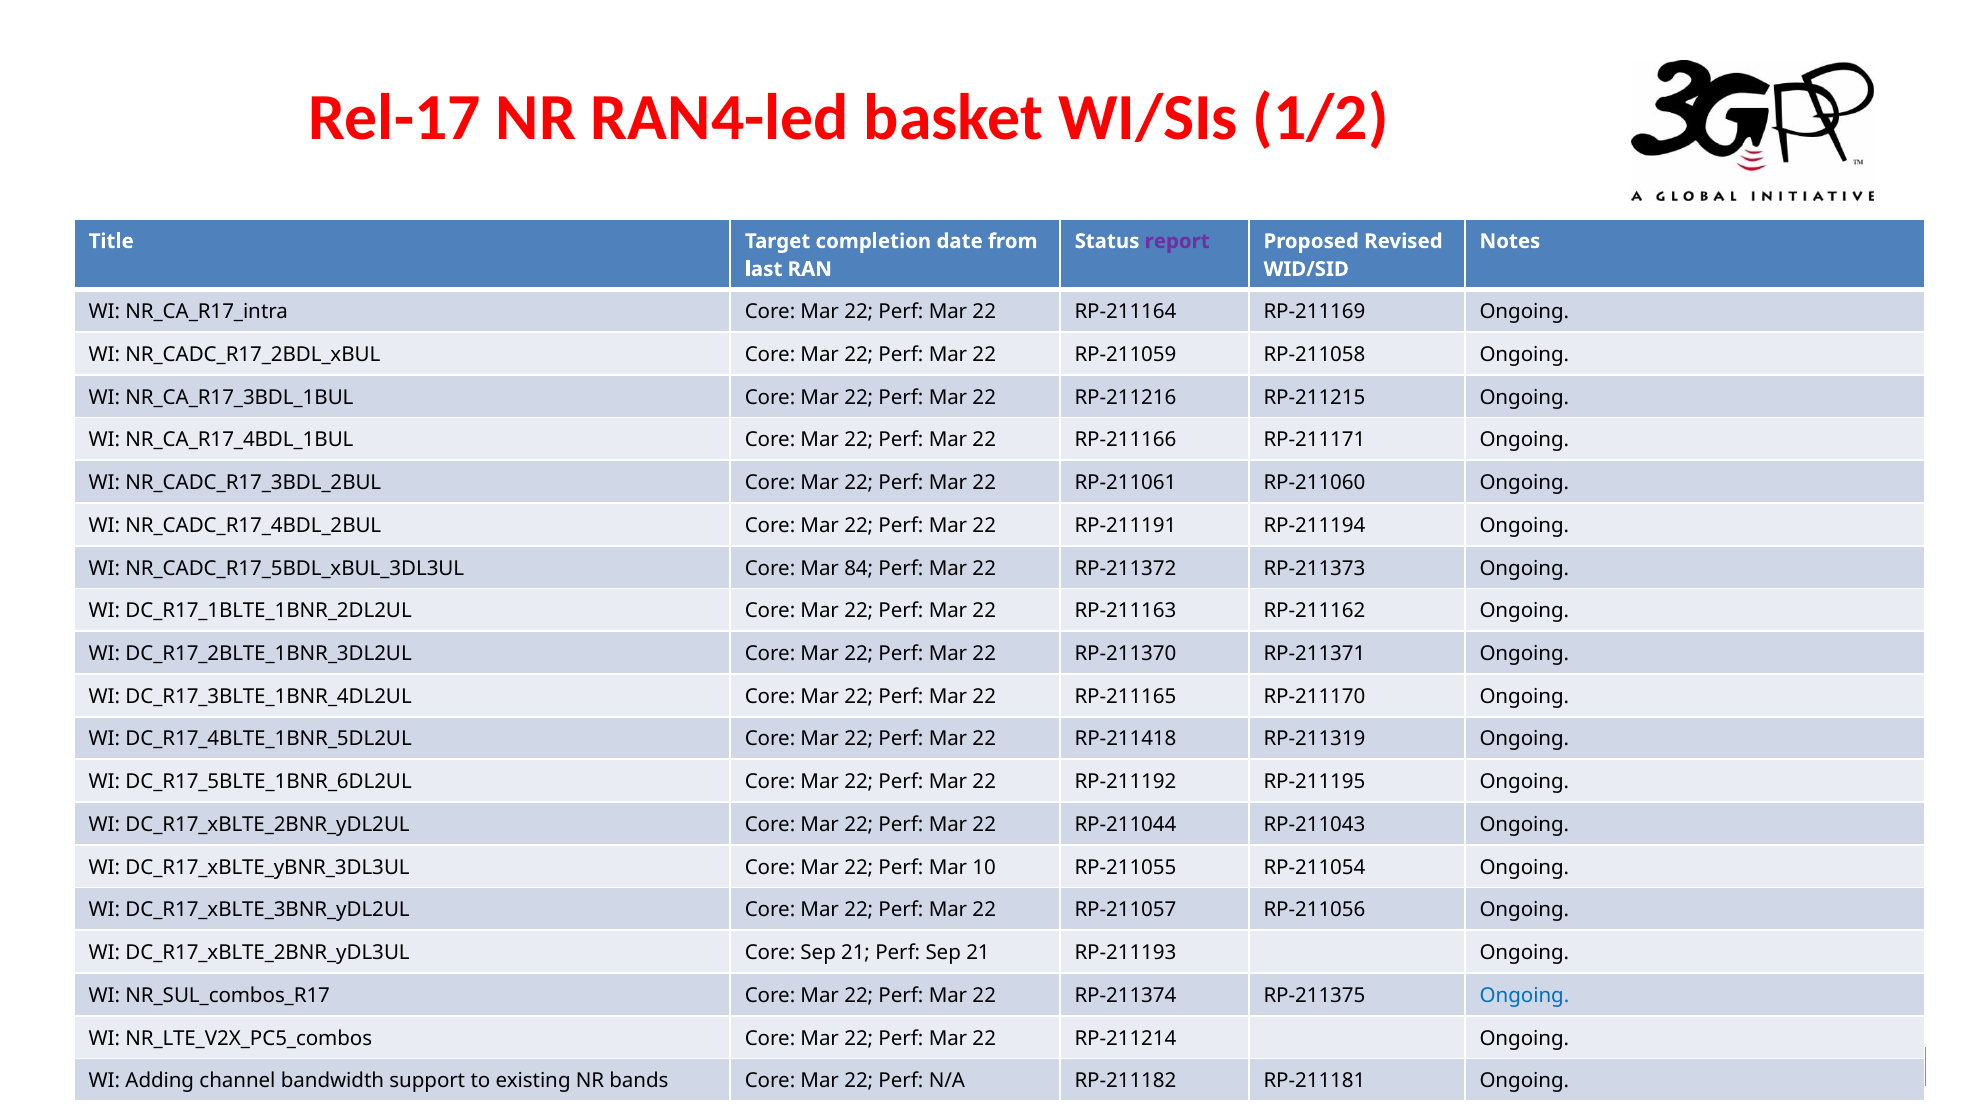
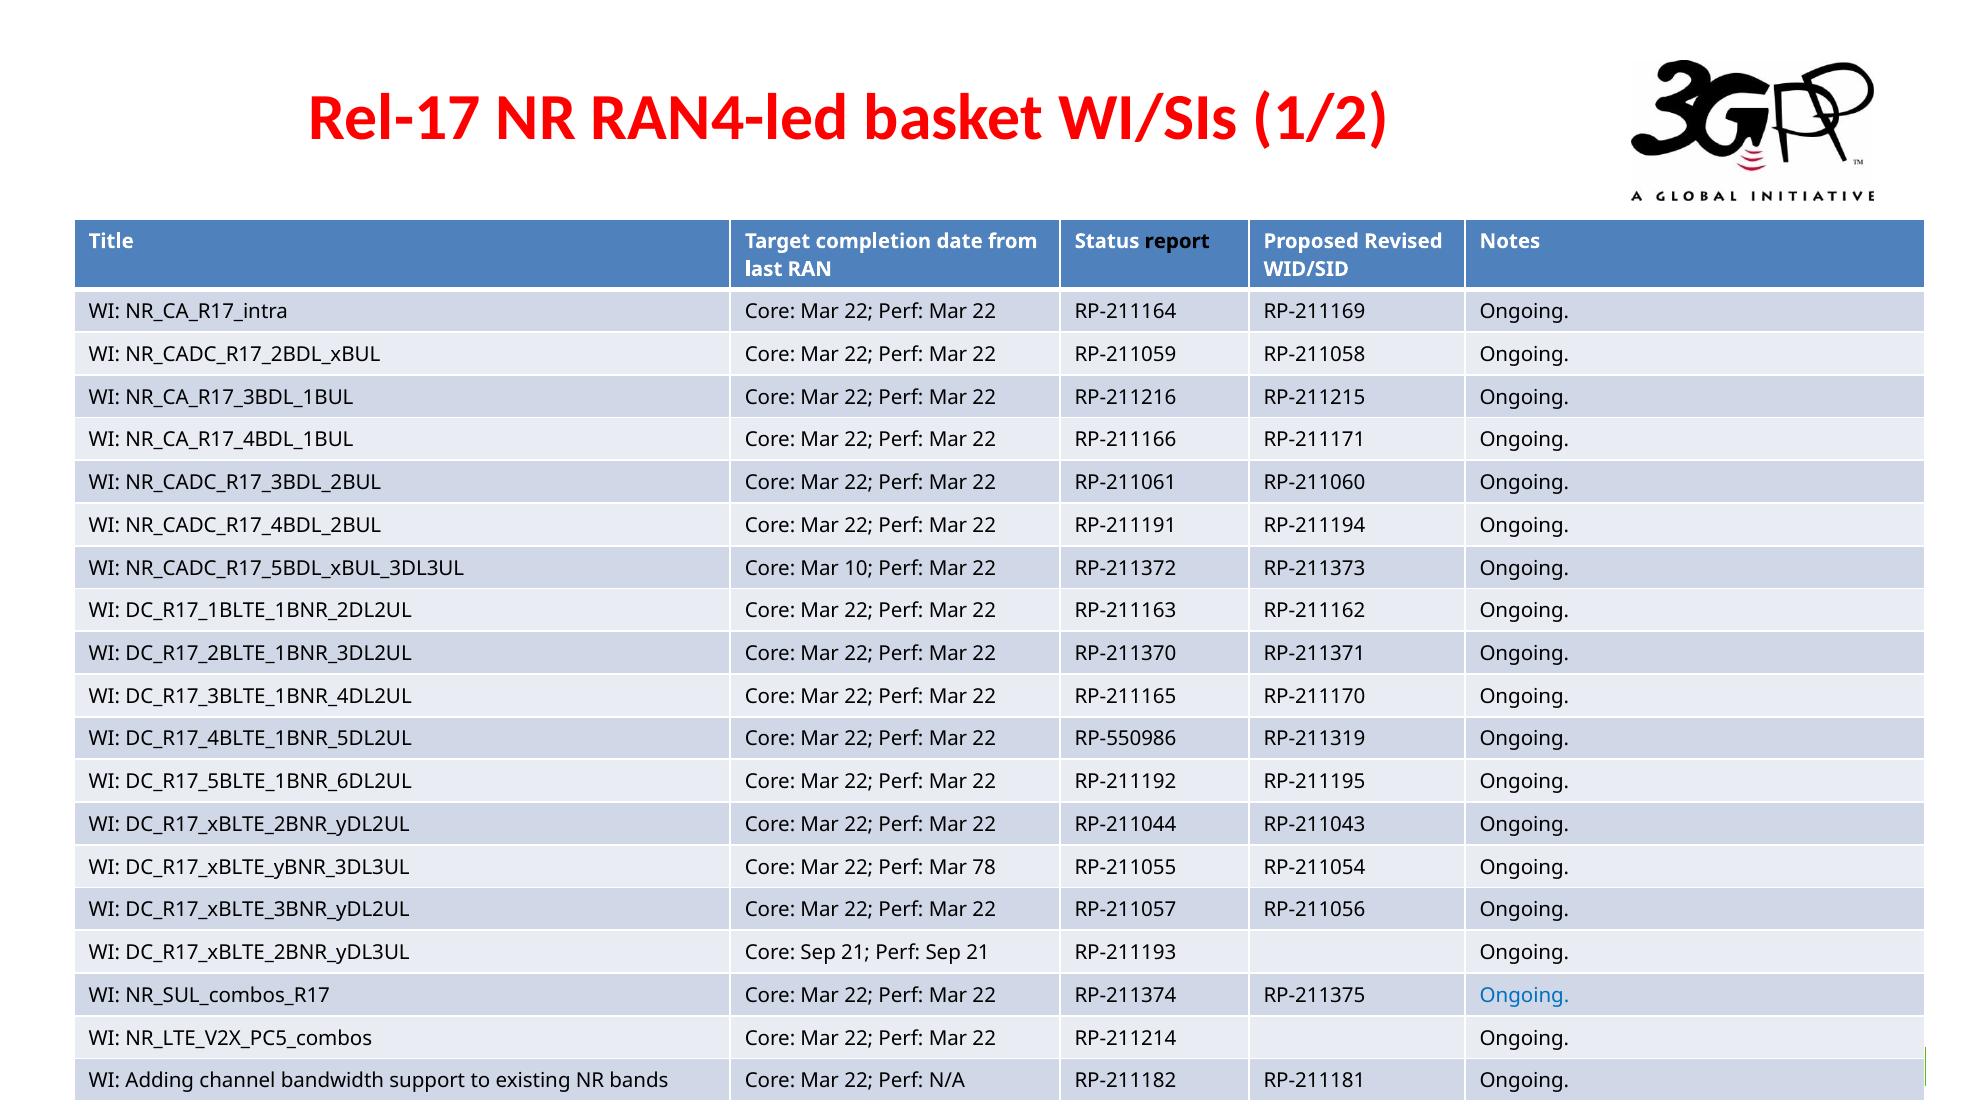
report colour: purple -> black
Mar 84: 84 -> 10
RP-211418: RP-211418 -> RP-550986
Mar 10: 10 -> 78
